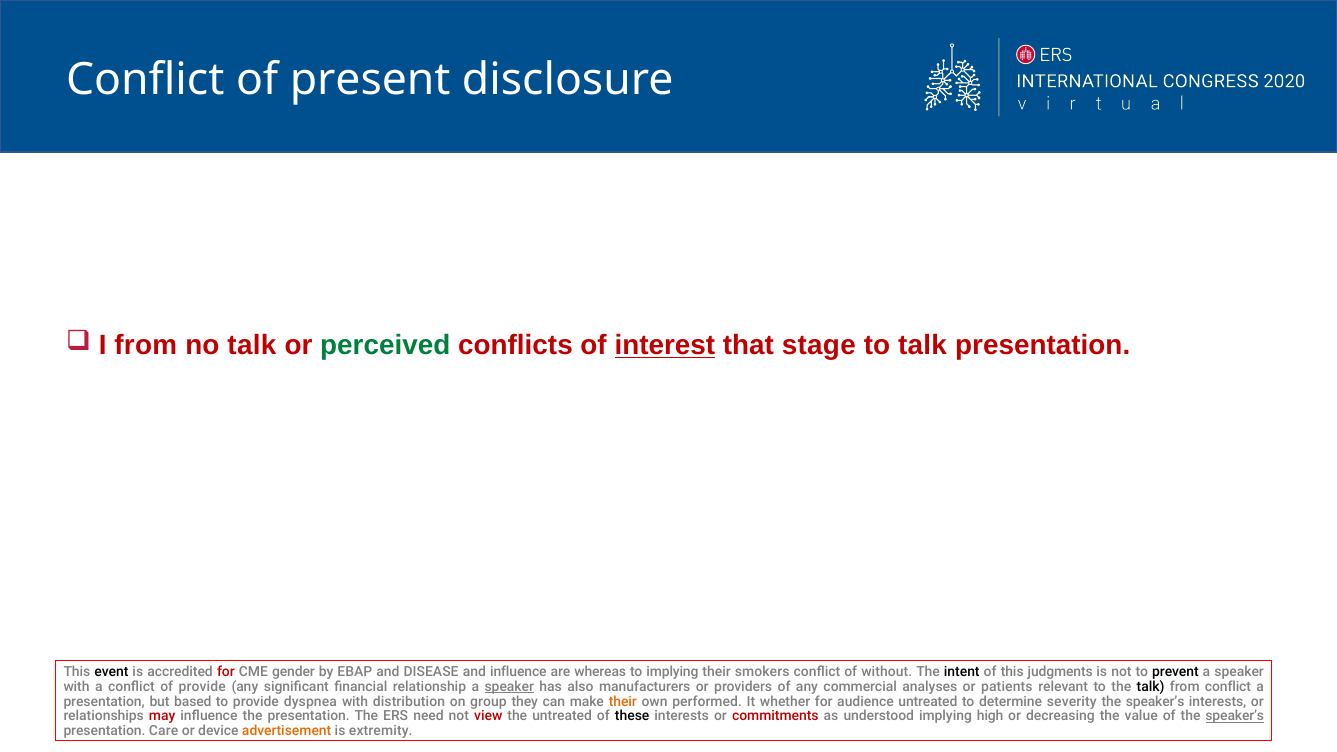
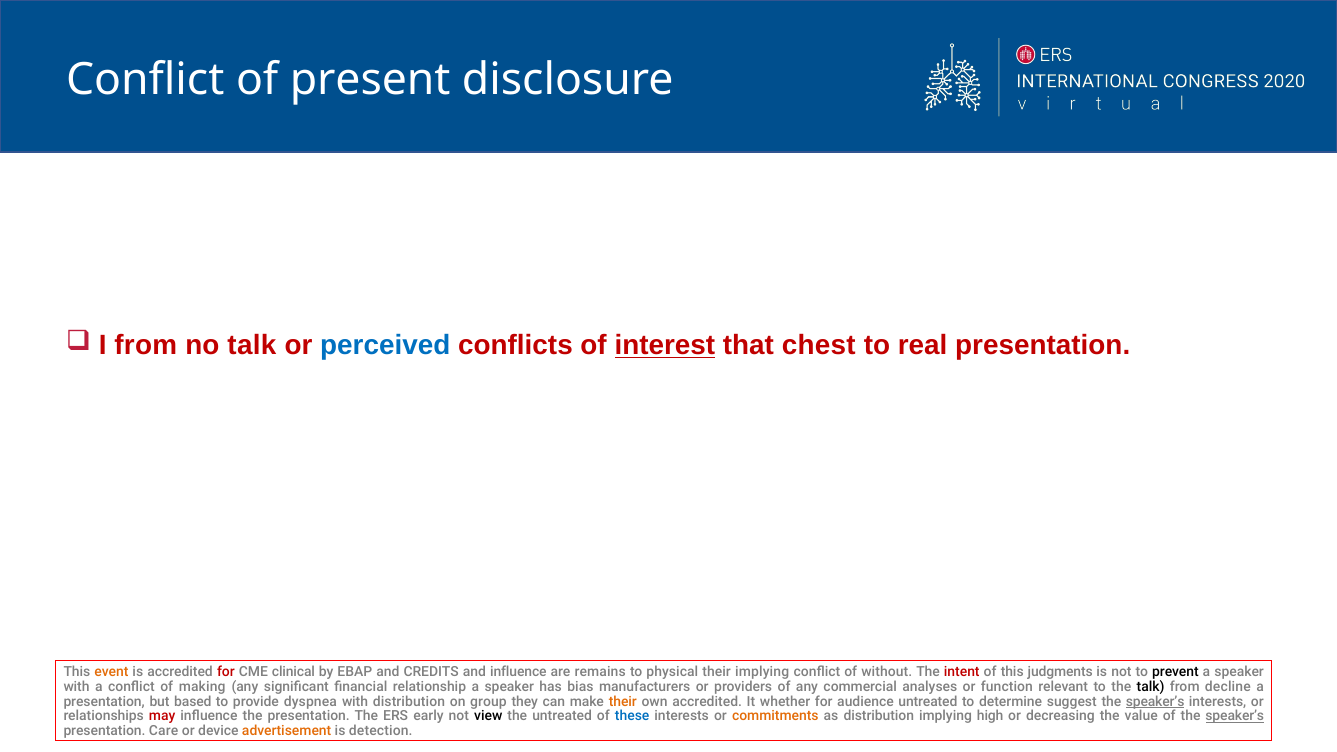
perceived colour: green -> blue
stage: stage -> chest
to talk: talk -> real
event colour: black -> orange
gender: gender -> clinical
DISEASE: DISEASE -> CREDITS
whereas: whereas -> remains
to implying: implying -> physical
their smokers: smokers -> implying
intent colour: black -> red
of provide: provide -> making
speaker at (509, 687) underline: present -> none
also: also -> bias
patients: patients -> function
from conflict: conflict -> decline
own performed: performed -> accredited
severity: severity -> suggest
speaker’s at (1155, 702) underline: none -> present
need: need -> early
view colour: red -> black
these colour: black -> blue
commitments colour: red -> orange
as understood: understood -> distribution
extremity: extremity -> detection
